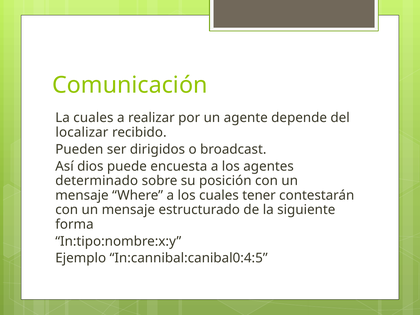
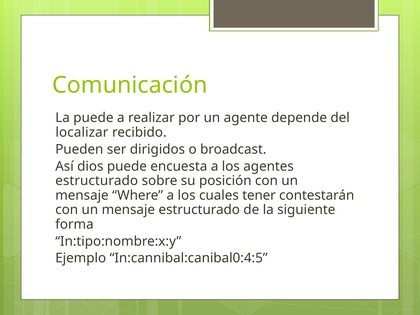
La cuales: cuales -> puede
determinado at (97, 181): determinado -> estructurado
